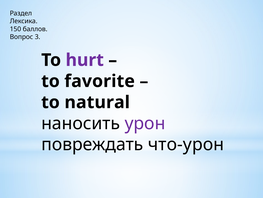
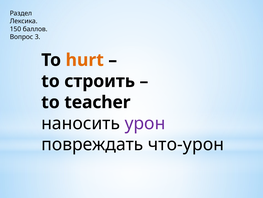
hurt colour: purple -> orange
favorite: favorite -> строить
natural: natural -> teacher
